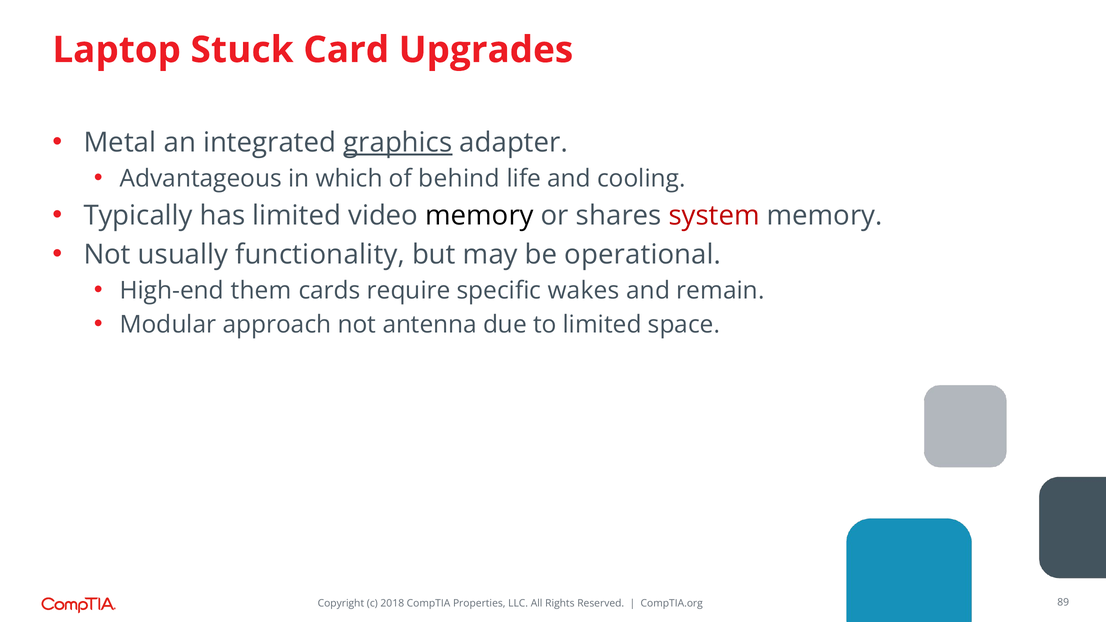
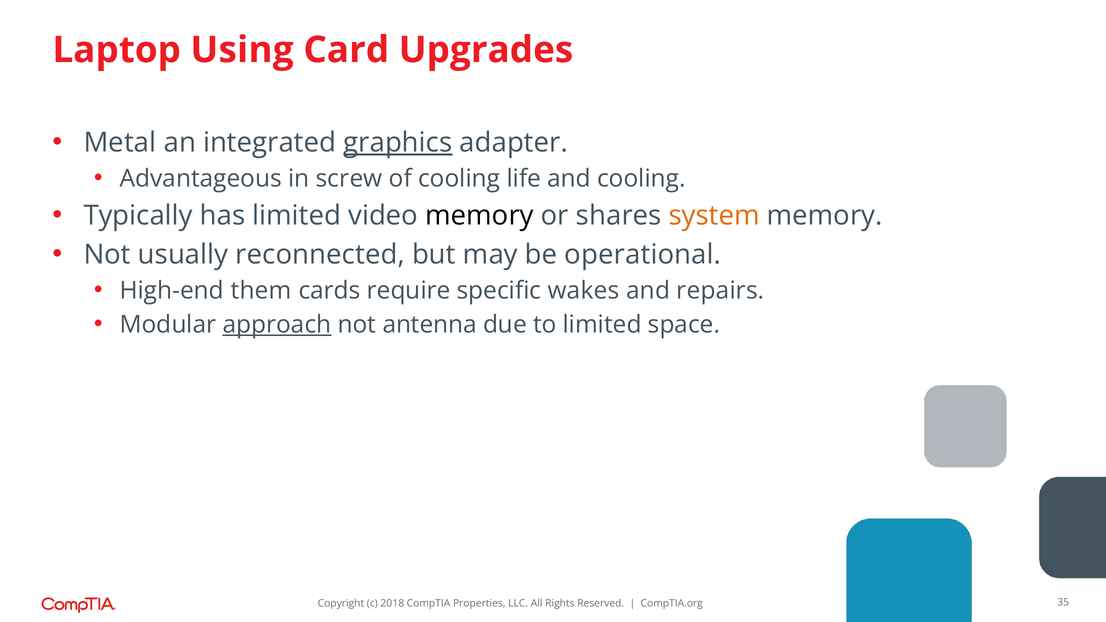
Stuck: Stuck -> Using
which: which -> screw
of behind: behind -> cooling
system colour: red -> orange
functionality: functionality -> reconnected
remain: remain -> repairs
approach underline: none -> present
89: 89 -> 35
